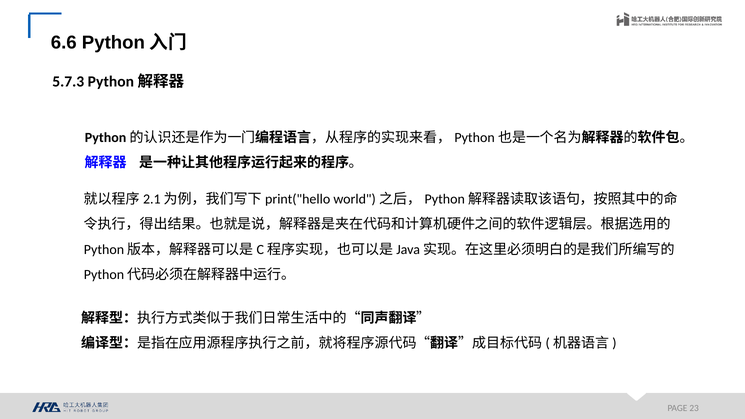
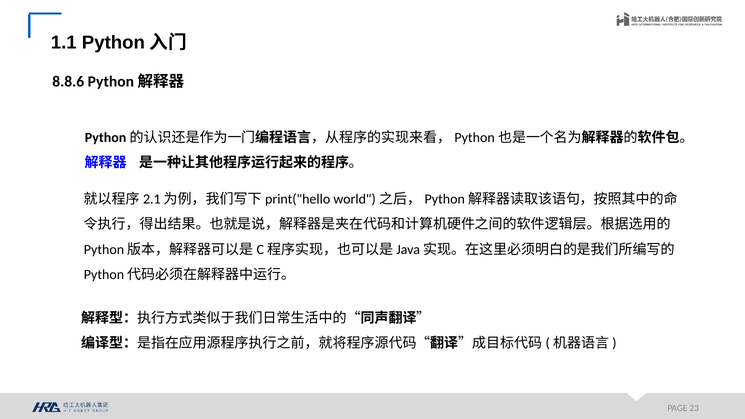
6.6: 6.6 -> 1.1
5.7.3: 5.7.3 -> 8.8.6
